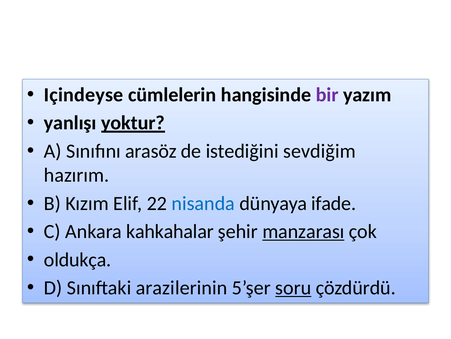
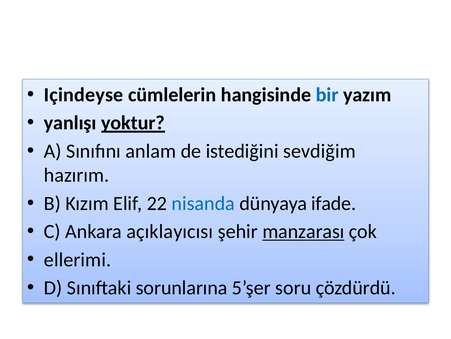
bir colour: purple -> blue
arasöz: arasöz -> anlam
kahkahalar: kahkahalar -> açıklayıcısı
oldukça: oldukça -> ellerimi
arazilerinin: arazilerinin -> sorunlarına
soru underline: present -> none
